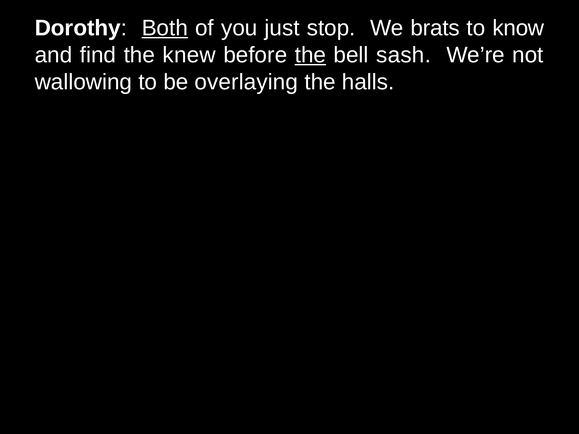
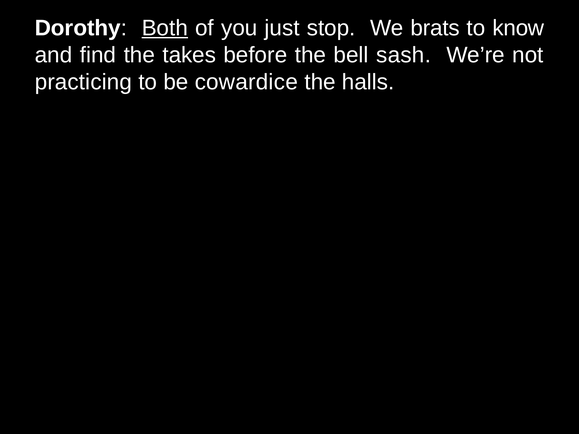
knew: knew -> takes
the at (310, 55) underline: present -> none
wallowing: wallowing -> practicing
overlaying: overlaying -> cowardice
